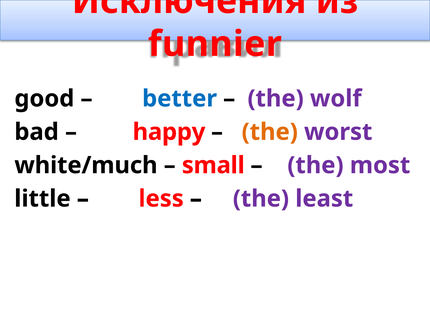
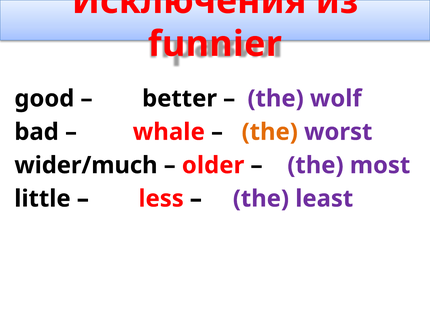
better colour: blue -> black
happy: happy -> whale
white/much: white/much -> wider/much
small: small -> older
